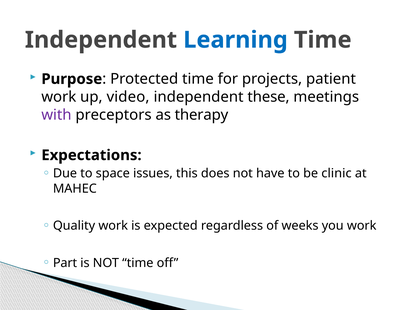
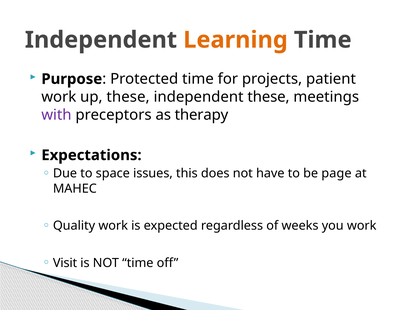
Learning colour: blue -> orange
up video: video -> these
clinic: clinic -> page
Part: Part -> Visit
